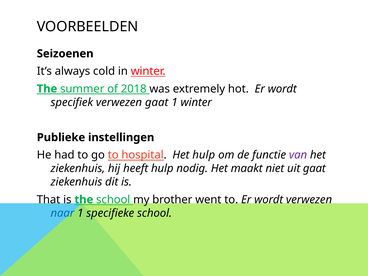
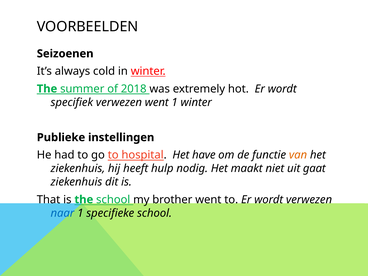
verwezen gaat: gaat -> went
Het hulp: hulp -> have
van colour: purple -> orange
